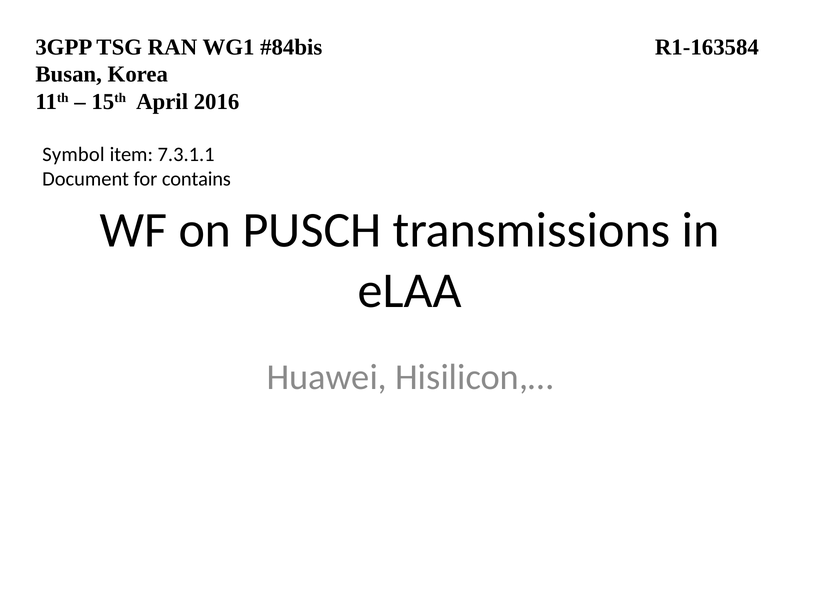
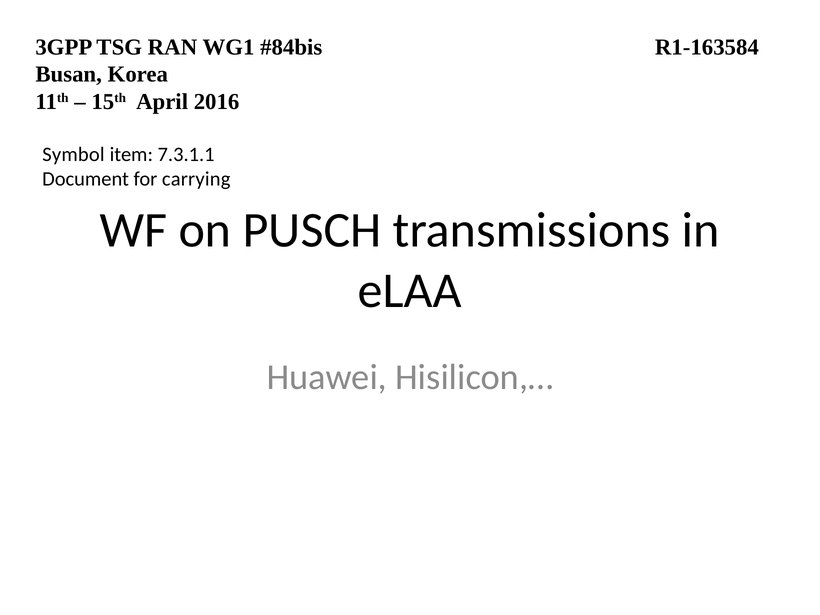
contains: contains -> carrying
